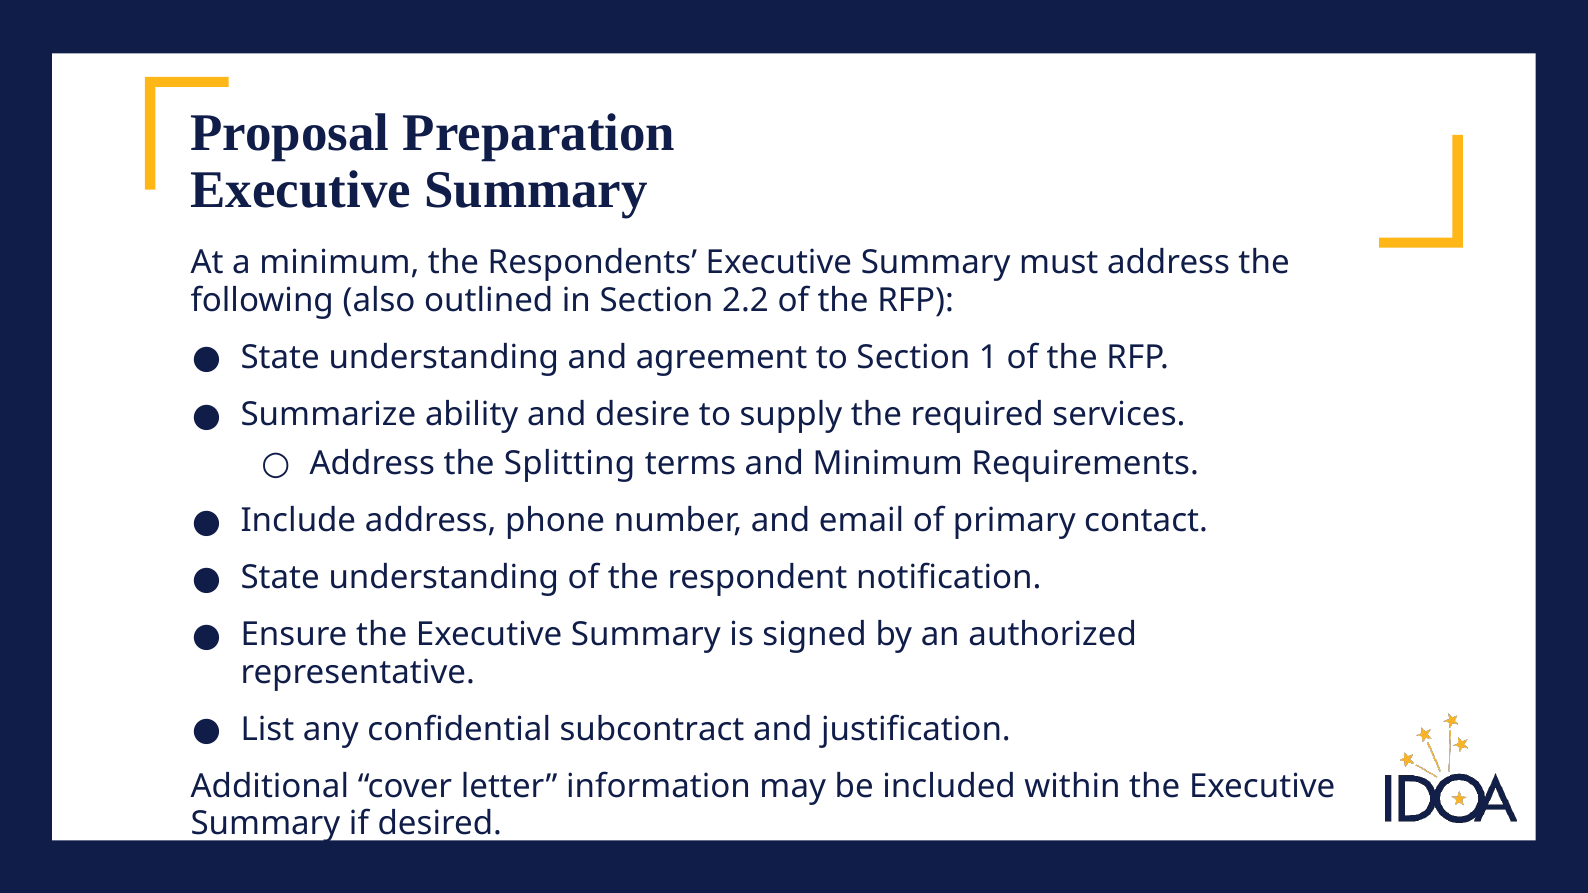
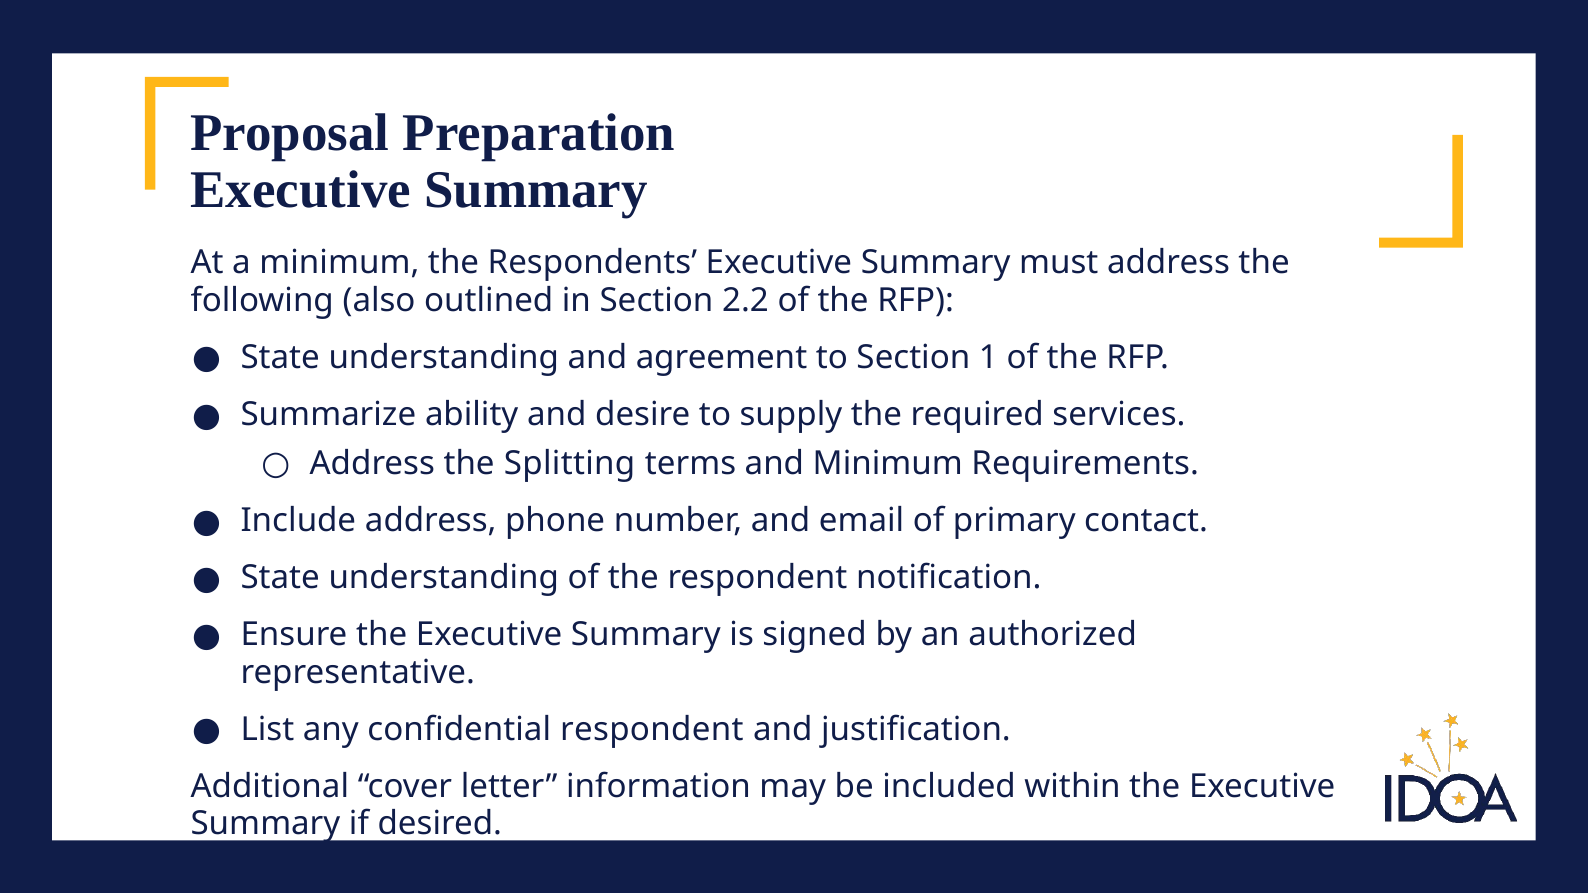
confidential subcontract: subcontract -> respondent
